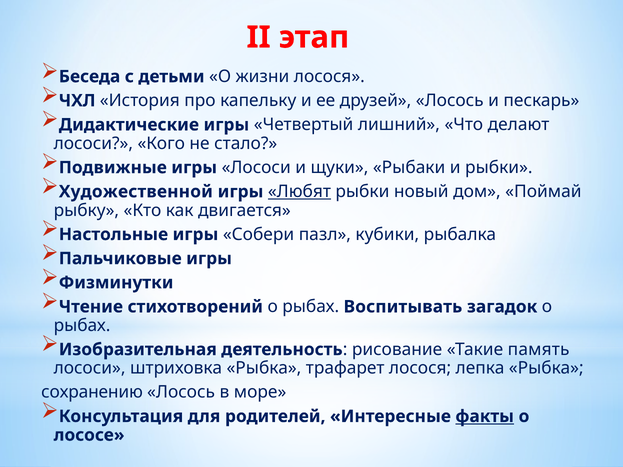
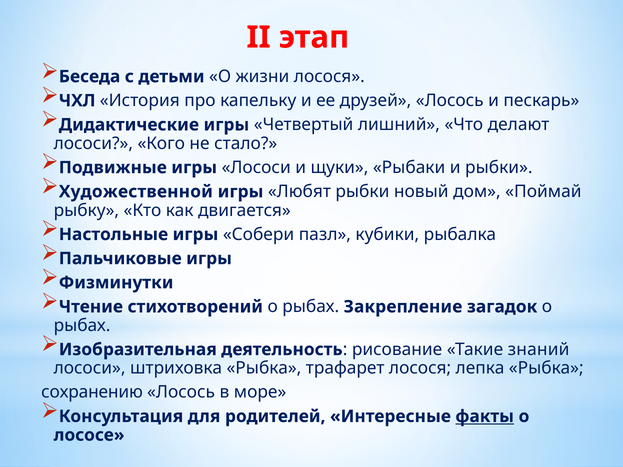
Любят underline: present -> none
Воспитывать: Воспитывать -> Закрепление
память: память -> знаний
